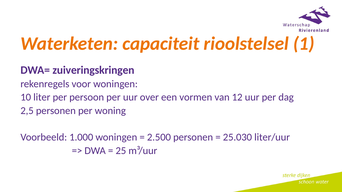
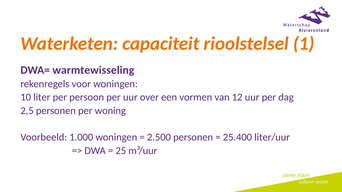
zuiveringskringen: zuiveringskringen -> warmtewisseling
25.030: 25.030 -> 25.400
